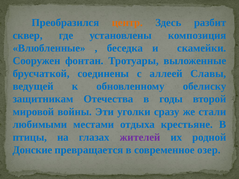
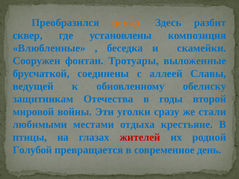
жителей colour: purple -> red
Донские: Донские -> Голубой
озер: озер -> день
